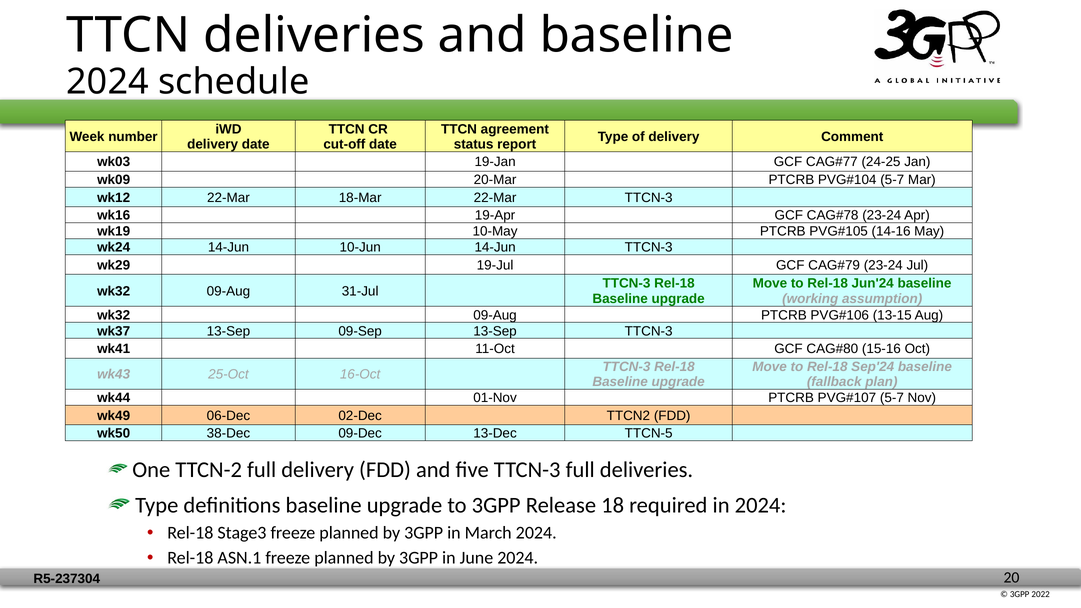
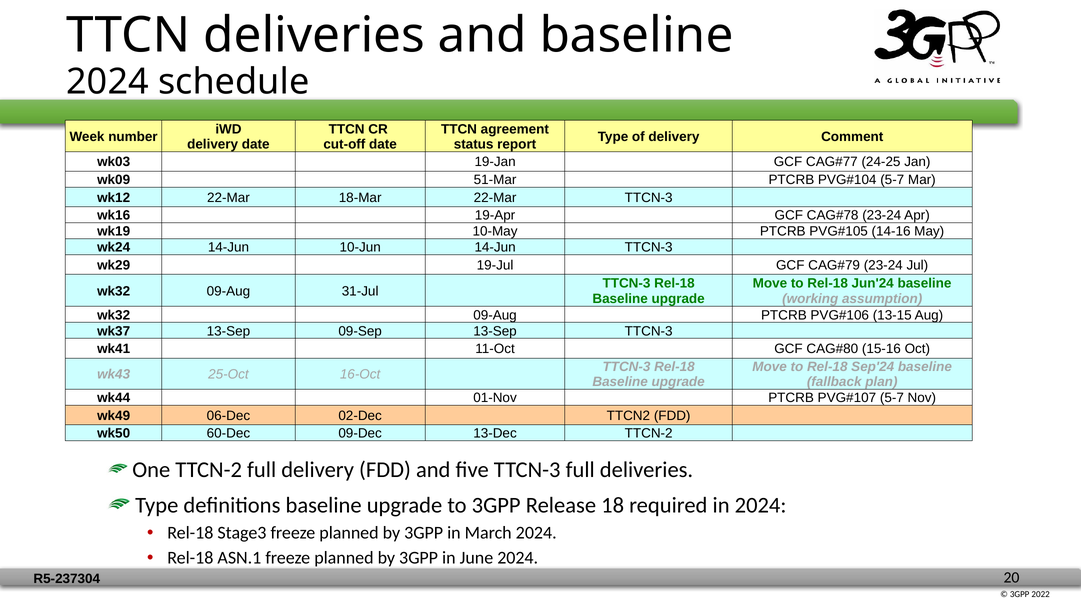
20-Mar: 20-Mar -> 51-Mar
38-Dec: 38-Dec -> 60-Dec
13-Dec TTCN-5: TTCN-5 -> TTCN-2
